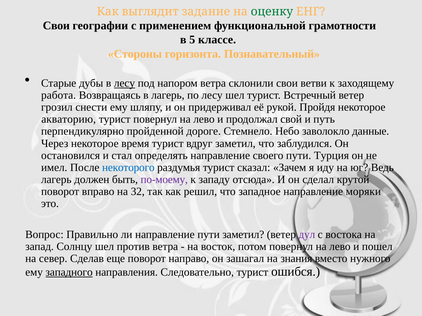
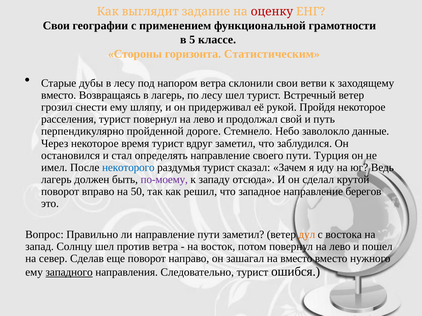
оценку colour: green -> red
Познавательный: Познавательный -> Статистическим
лесу at (124, 83) underline: present -> none
работа at (59, 95): работа -> вместо
акваторию: акваторию -> расселения
32: 32 -> 50
моряки: моряки -> берегов
дул colour: purple -> orange
на знания: знания -> вместо
